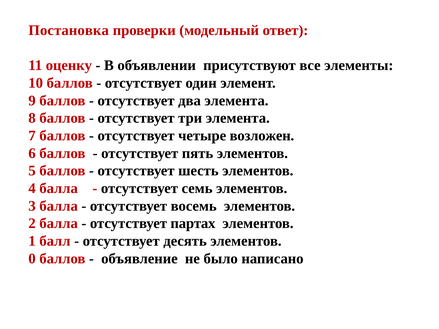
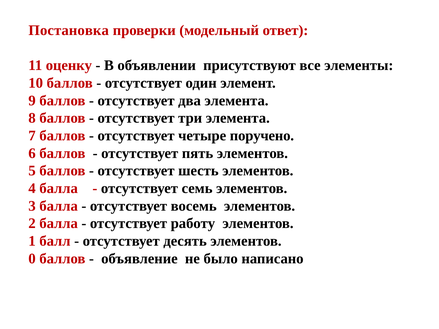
возложен: возложен -> поручено
партах: партах -> работу
